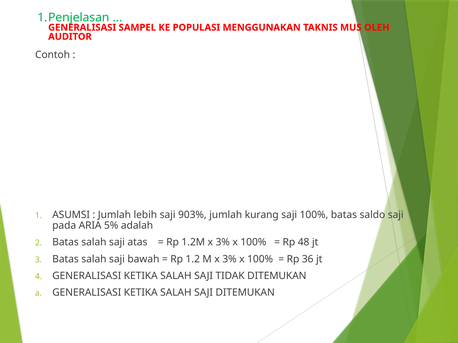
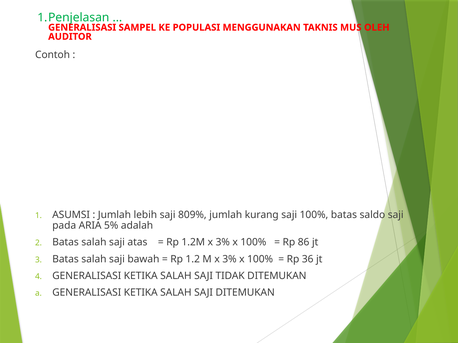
903%: 903% -> 809%
48: 48 -> 86
